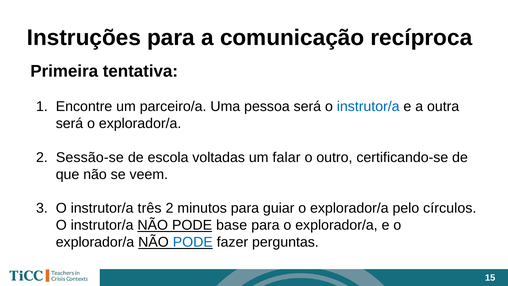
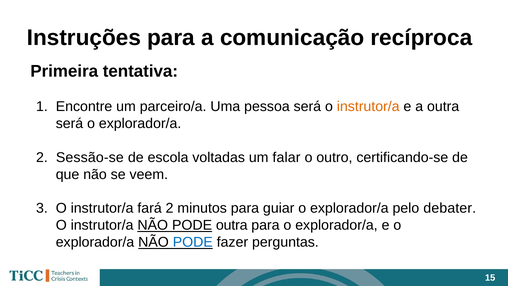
instrutor/a at (368, 107) colour: blue -> orange
três: três -> fará
círculos: círculos -> debater
PODE base: base -> outra
